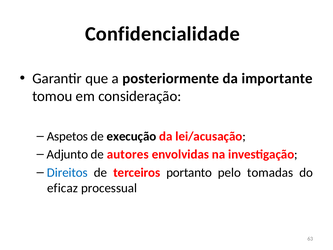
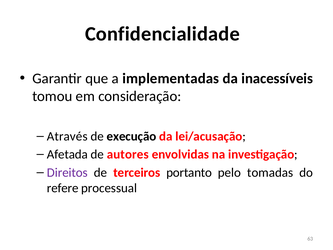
posteriormente: posteriormente -> implementadas
importante: importante -> inacessíveis
Aspetos: Aspetos -> Através
Adjunto: Adjunto -> Afetada
Direitos colour: blue -> purple
eficaz: eficaz -> refere
